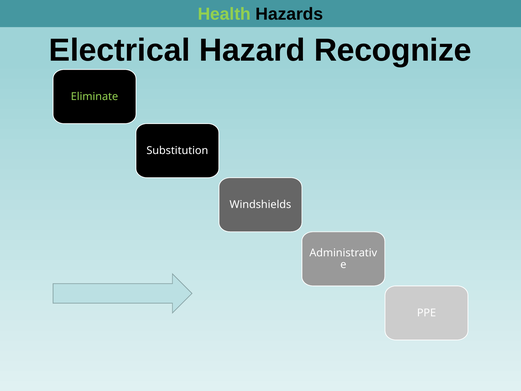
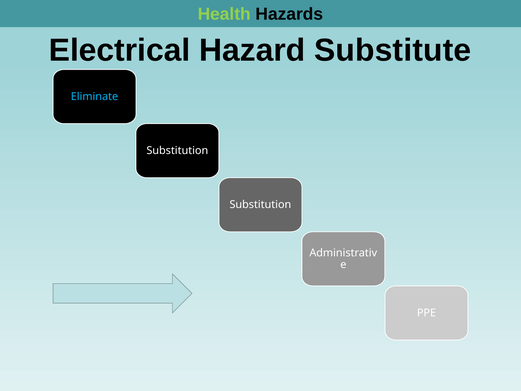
Recognize: Recognize -> Substitute
Eliminate colour: light green -> light blue
Windshields at (260, 205): Windshields -> Substitution
